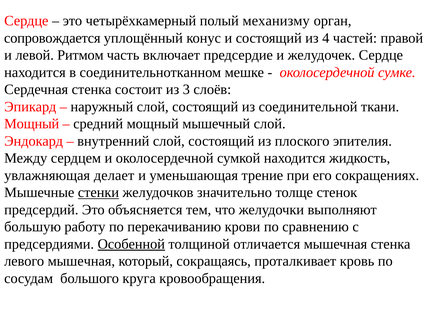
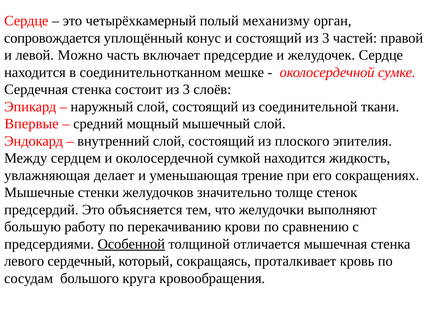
состоящий из 4: 4 -> 3
Ритмом: Ритмом -> Можно
Мощный at (32, 124): Мощный -> Впервые
стенки underline: present -> none
левого мышечная: мышечная -> сердечный
